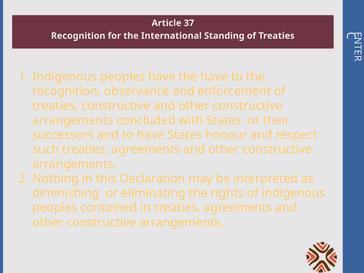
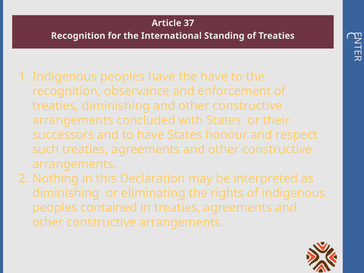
treaties constructive: constructive -> diminishing
